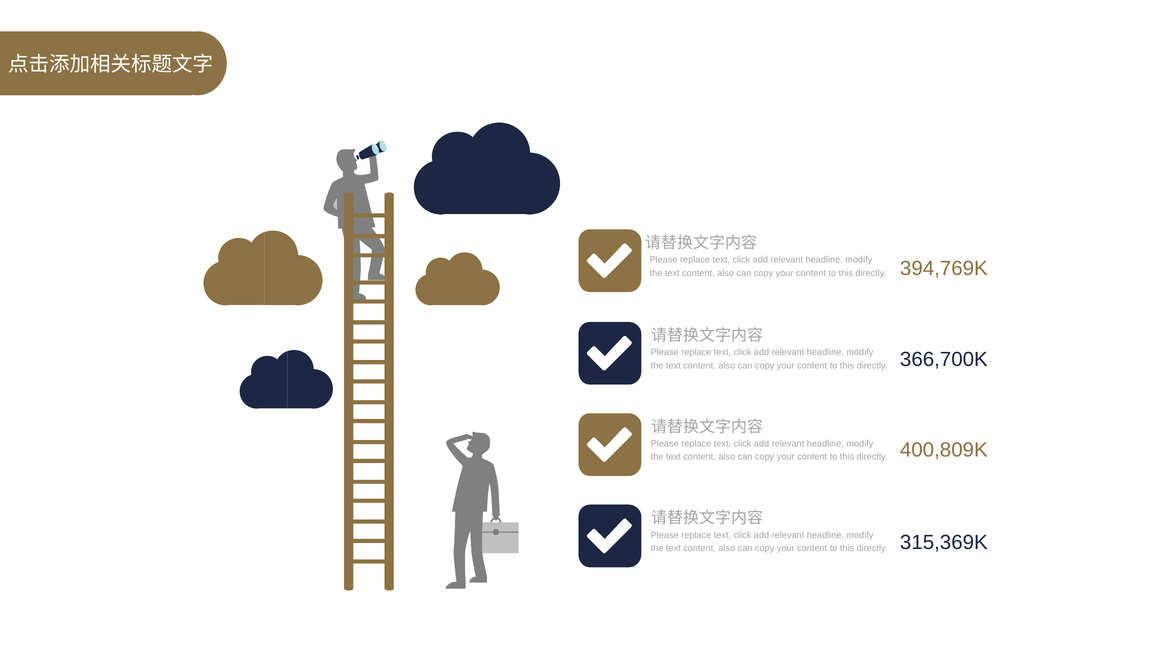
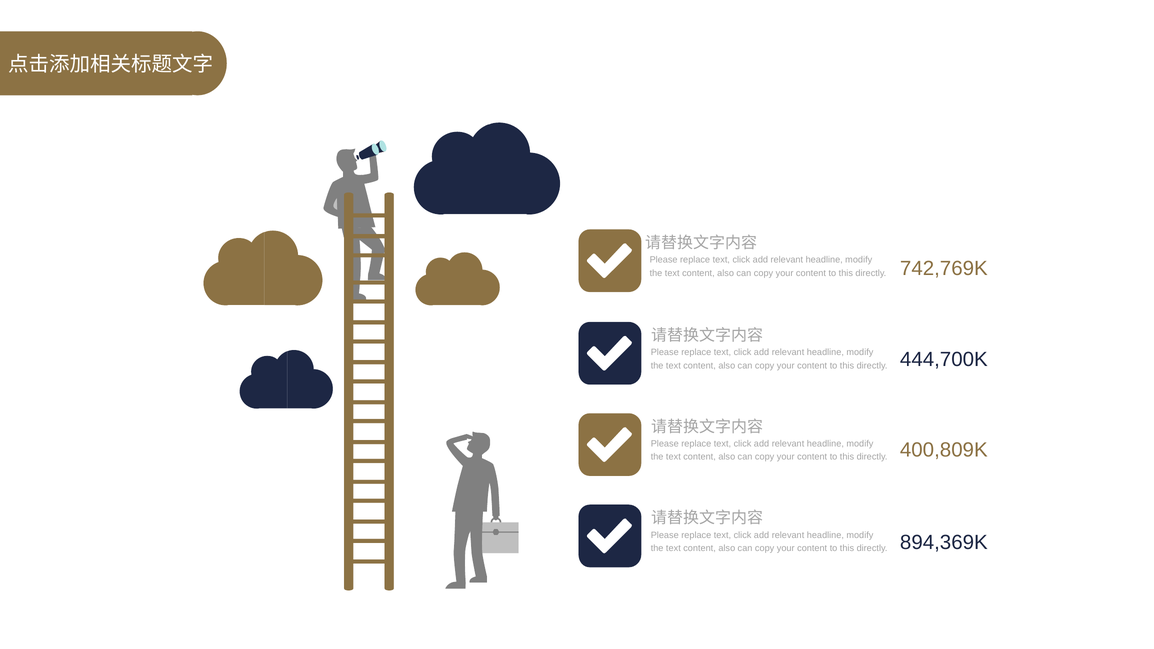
394,769K: 394,769K -> 742,769K
366,700K: 366,700K -> 444,700K
315,369K: 315,369K -> 894,369K
